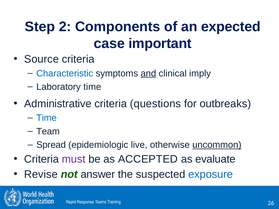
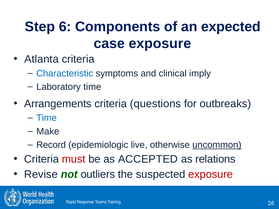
2: 2 -> 6
case important: important -> exposure
Source: Source -> Atlanta
and underline: present -> none
Administrative: Administrative -> Arrangements
Team: Team -> Make
Spread: Spread -> Record
must colour: purple -> red
evaluate: evaluate -> relations
answer: answer -> outliers
exposure at (211, 175) colour: blue -> red
